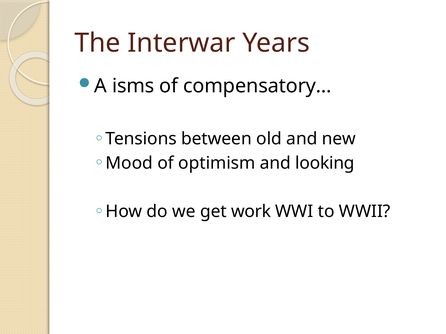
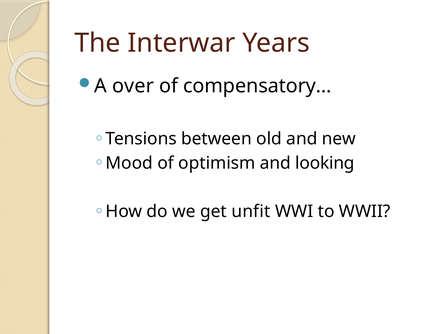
isms: isms -> over
work: work -> unfit
